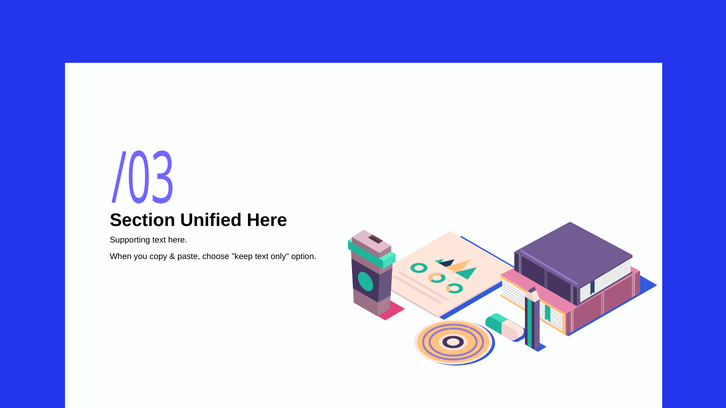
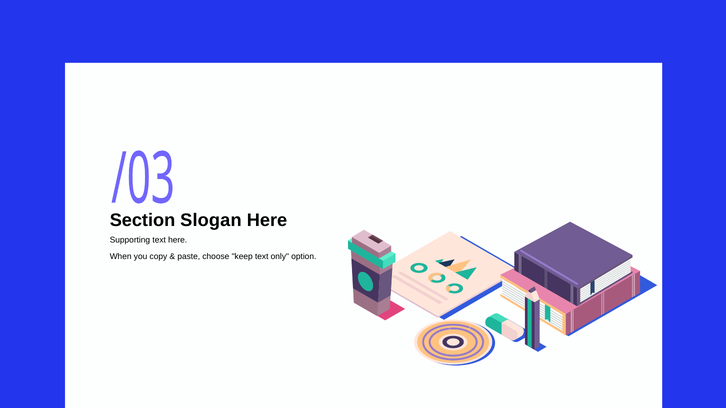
Unified: Unified -> Slogan
